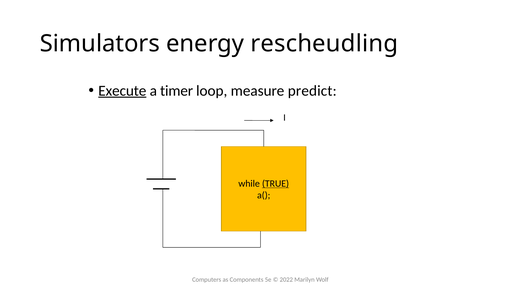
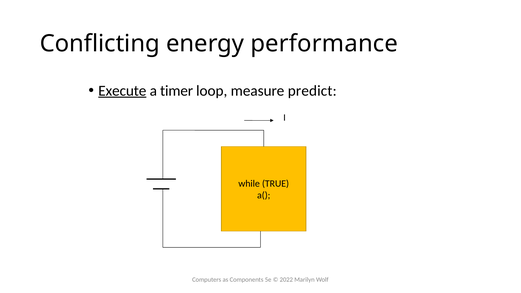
Simulators: Simulators -> Conflicting
rescheudling: rescheudling -> performance
TRUE underline: present -> none
